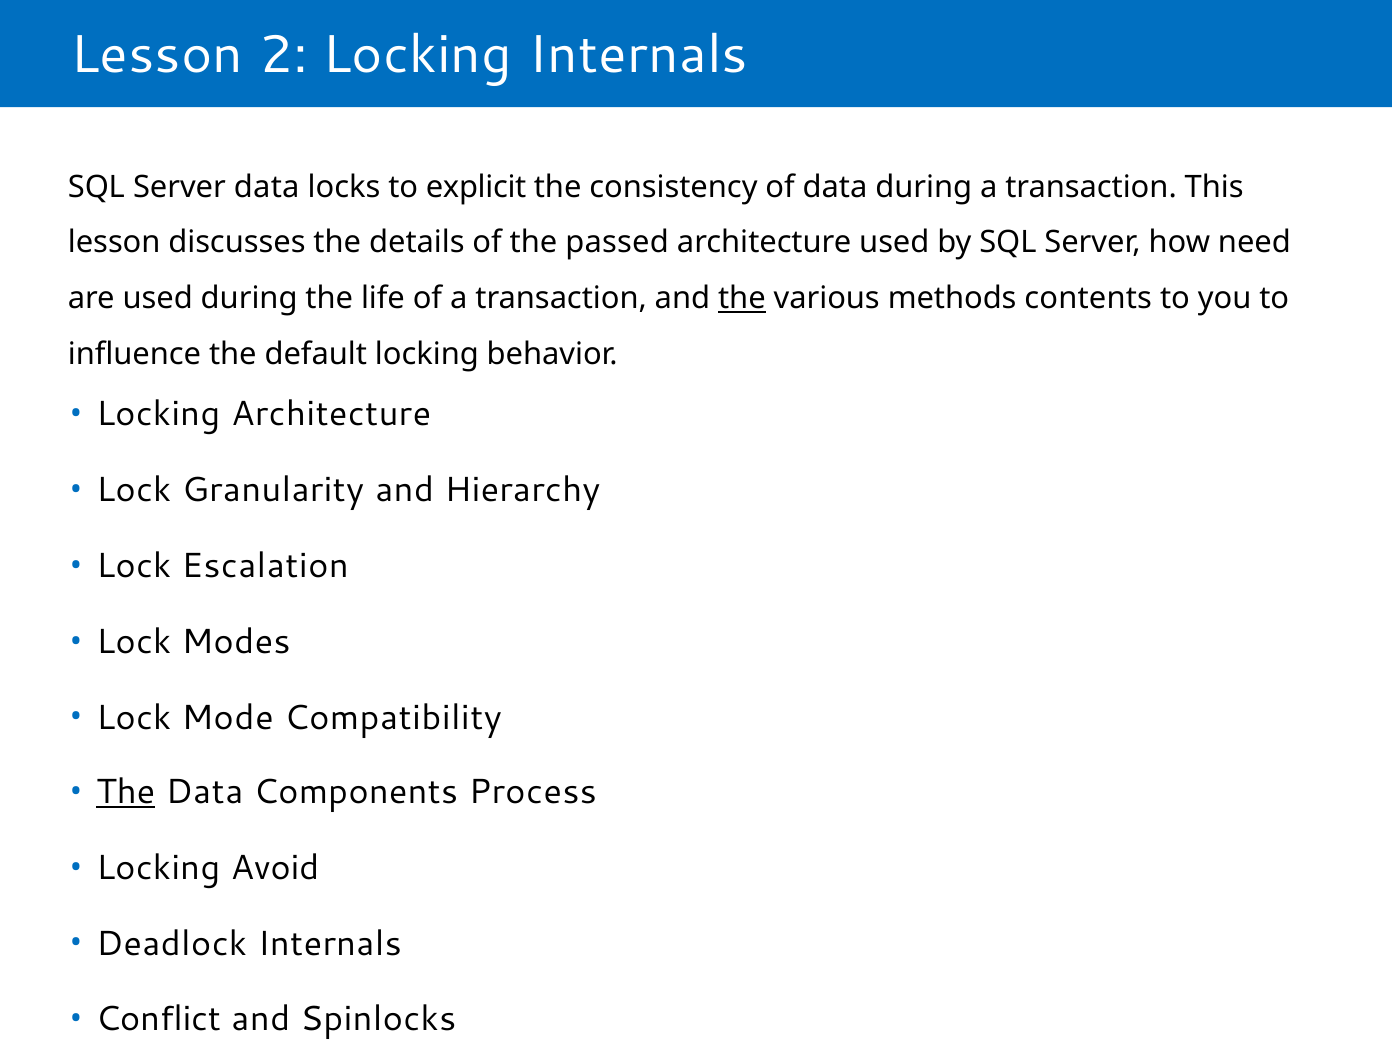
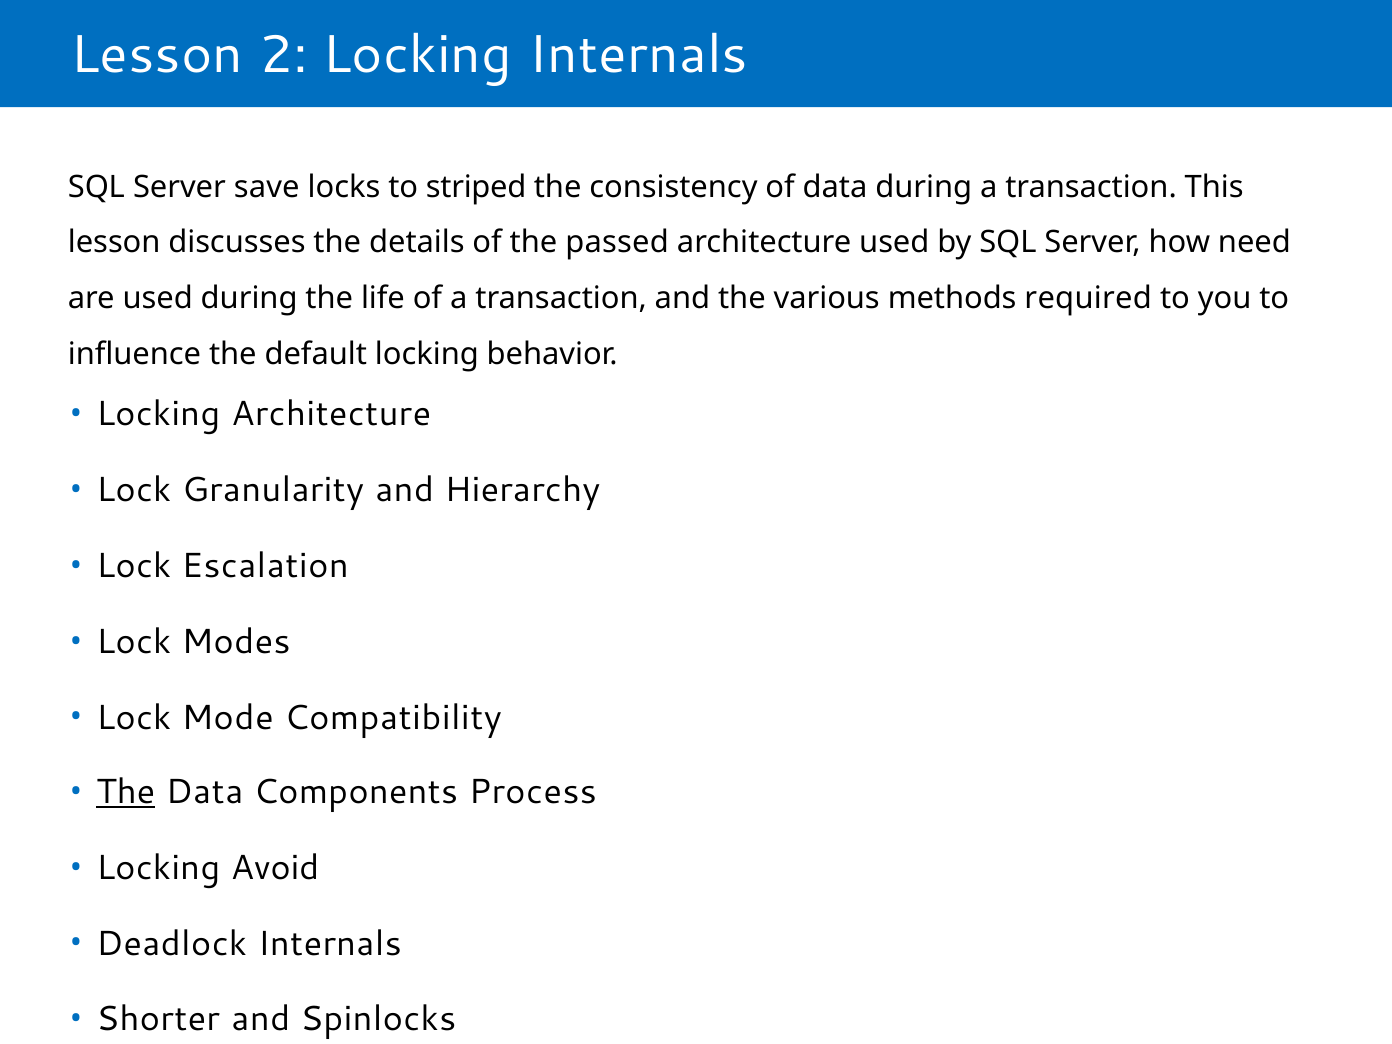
Server data: data -> save
explicit: explicit -> striped
the at (742, 298) underline: present -> none
contents: contents -> required
Conflict: Conflict -> Shorter
